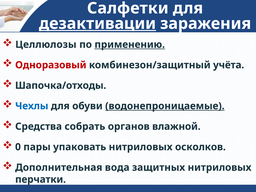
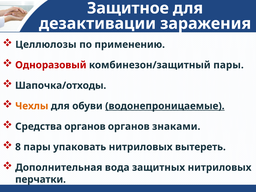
Салфетки: Салфетки -> Защитное
дезактивации underline: present -> none
применению underline: present -> none
комбинезон/защитный учёта: учёта -> пары
Чехлы colour: blue -> orange
Средства собрать: собрать -> органов
влажной: влажной -> знаками
0: 0 -> 8
осколков: осколков -> вытереть
